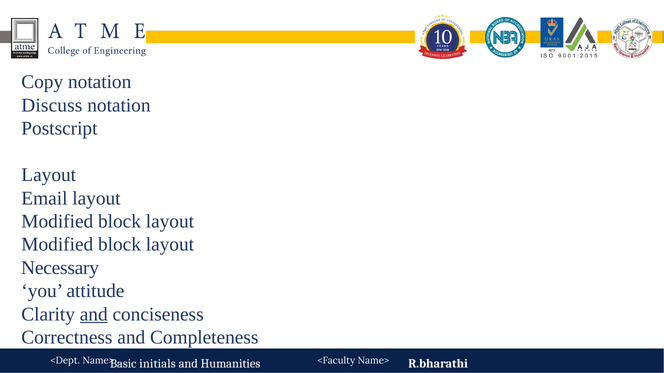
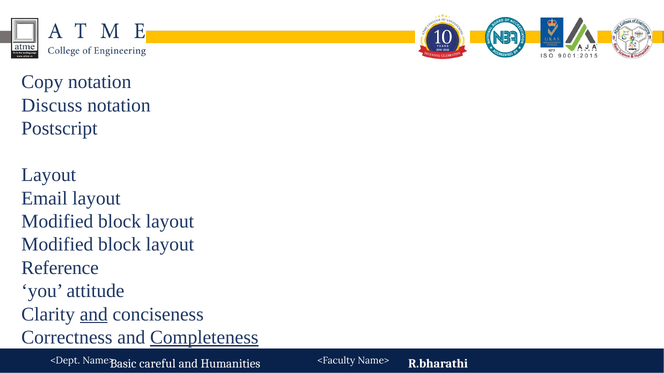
Necessary: Necessary -> Reference
Completeness underline: none -> present
initials: initials -> careful
